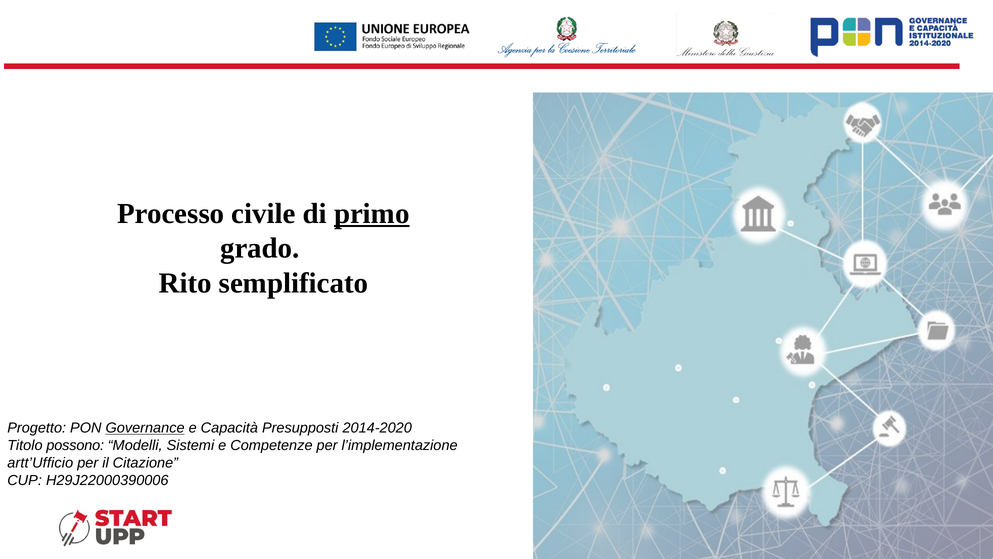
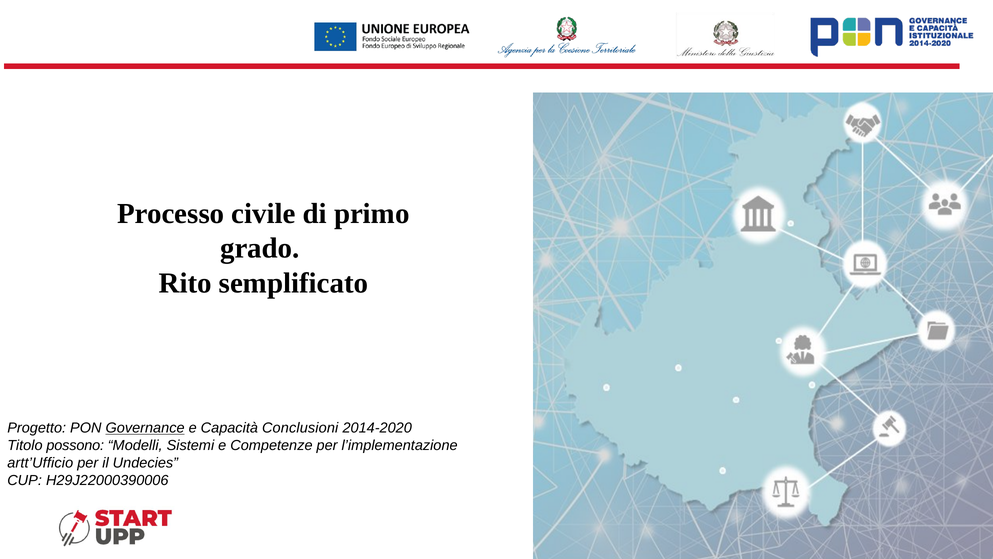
primo underline: present -> none
Presupposti: Presupposti -> Conclusioni
Citazione: Citazione -> Undecies
